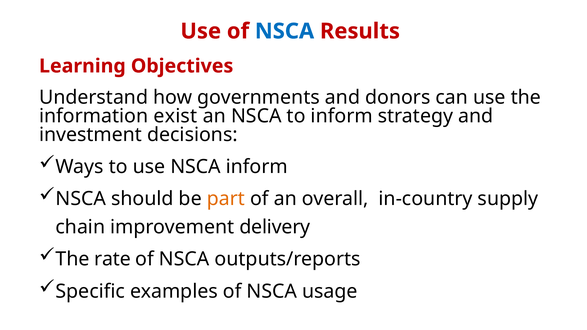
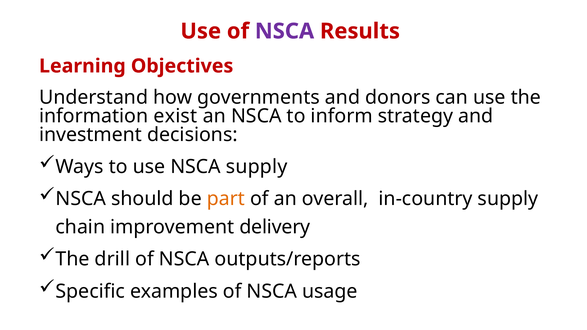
NSCA at (285, 31) colour: blue -> purple
NSCA inform: inform -> supply
rate: rate -> drill
